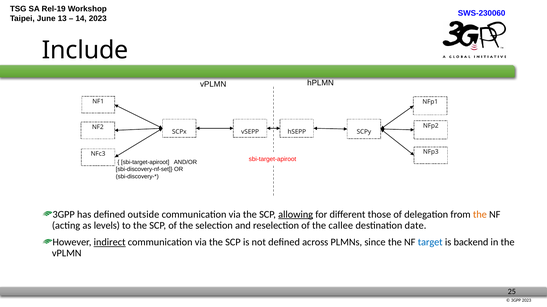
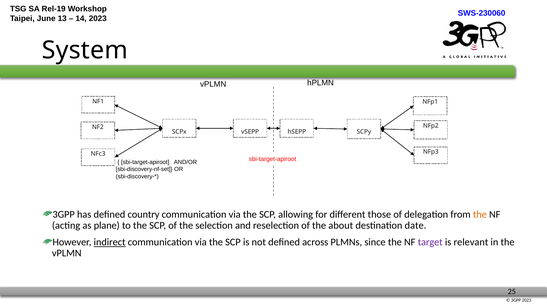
Include: Include -> System
outside: outside -> country
allowing underline: present -> none
levels: levels -> plane
callee: callee -> about
target colour: blue -> purple
backend: backend -> relevant
